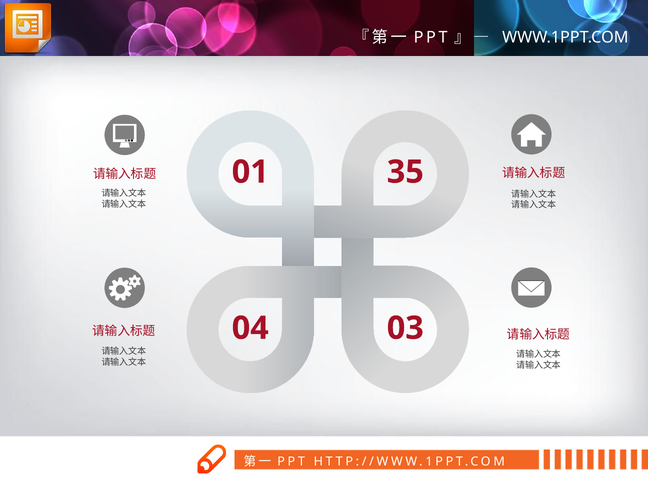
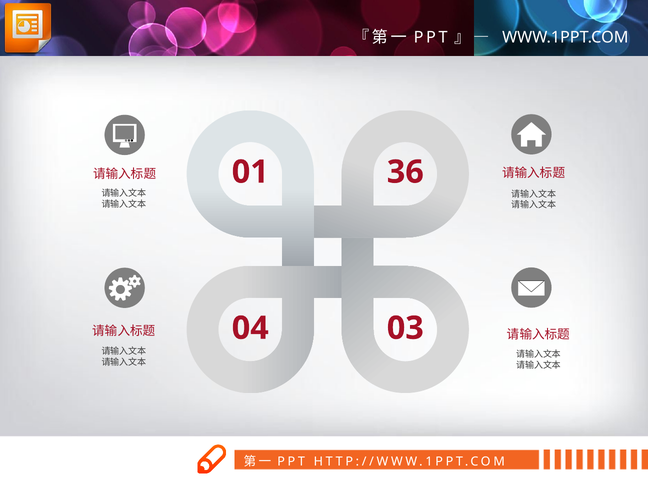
35: 35 -> 36
